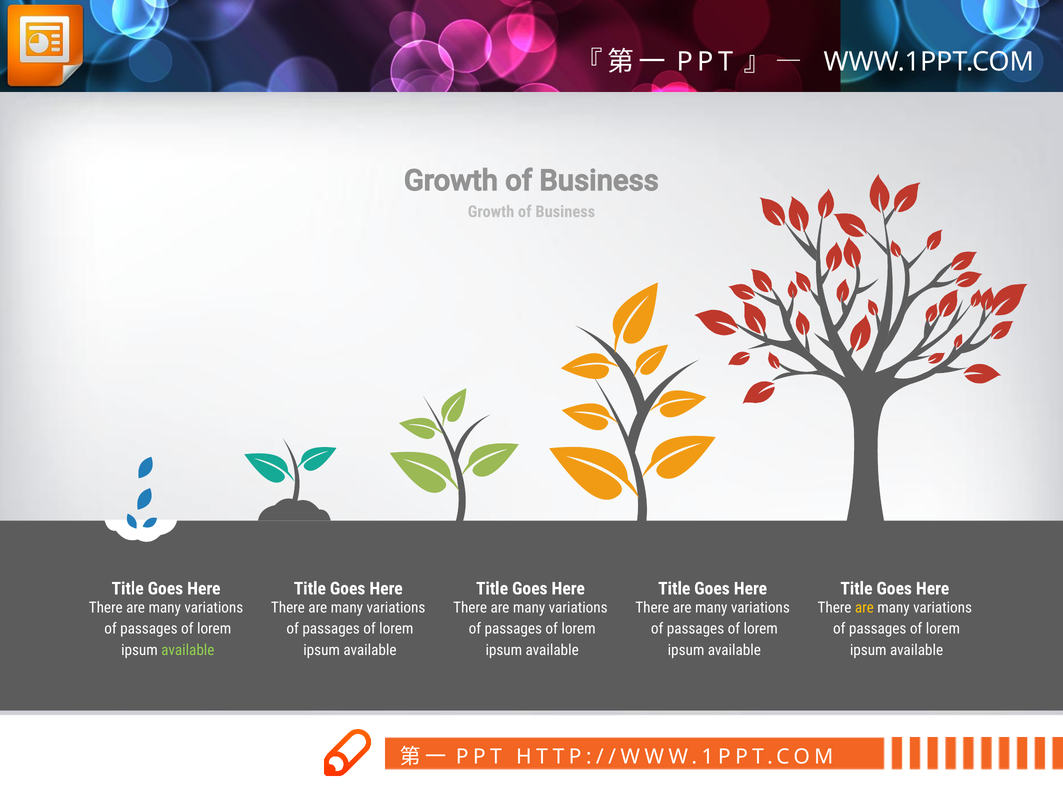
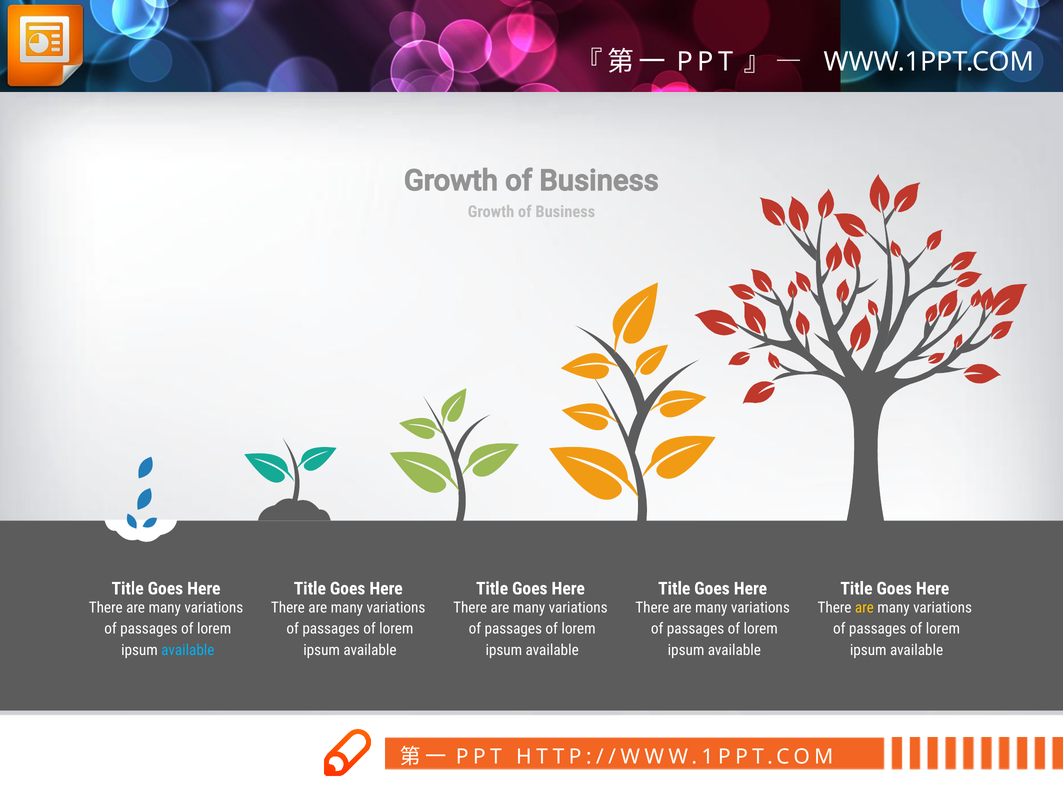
available at (188, 650) colour: light green -> light blue
